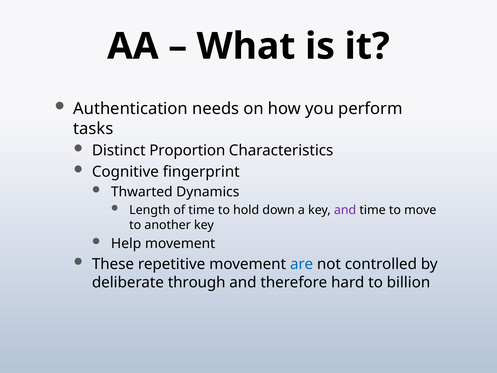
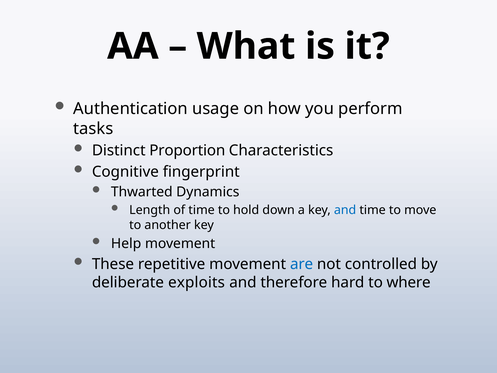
needs: needs -> usage
and at (345, 210) colour: purple -> blue
through: through -> exploits
billion: billion -> where
